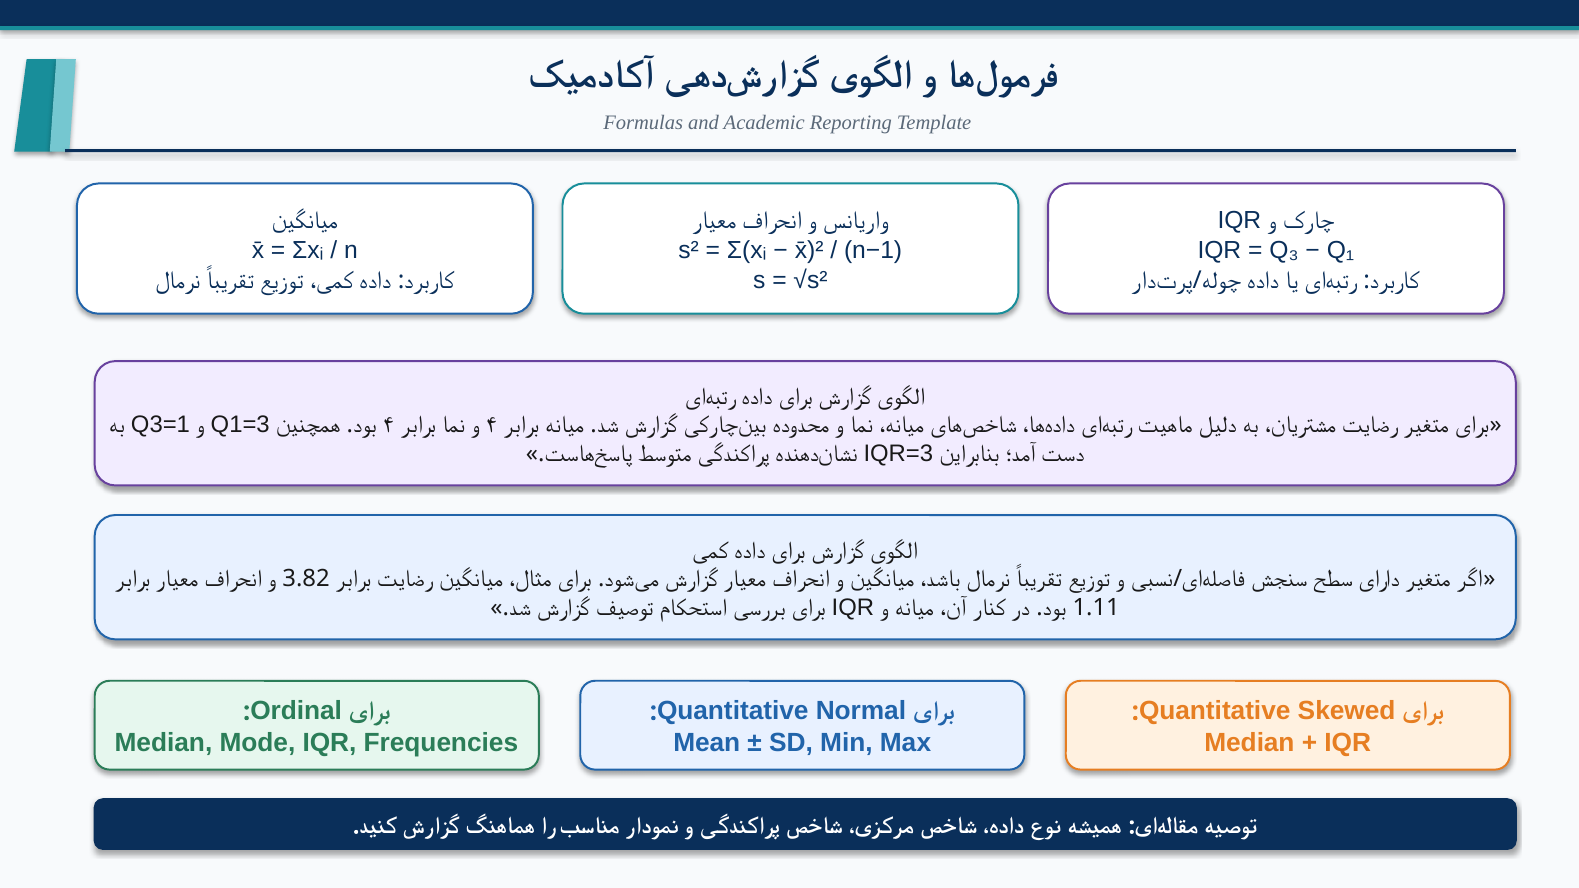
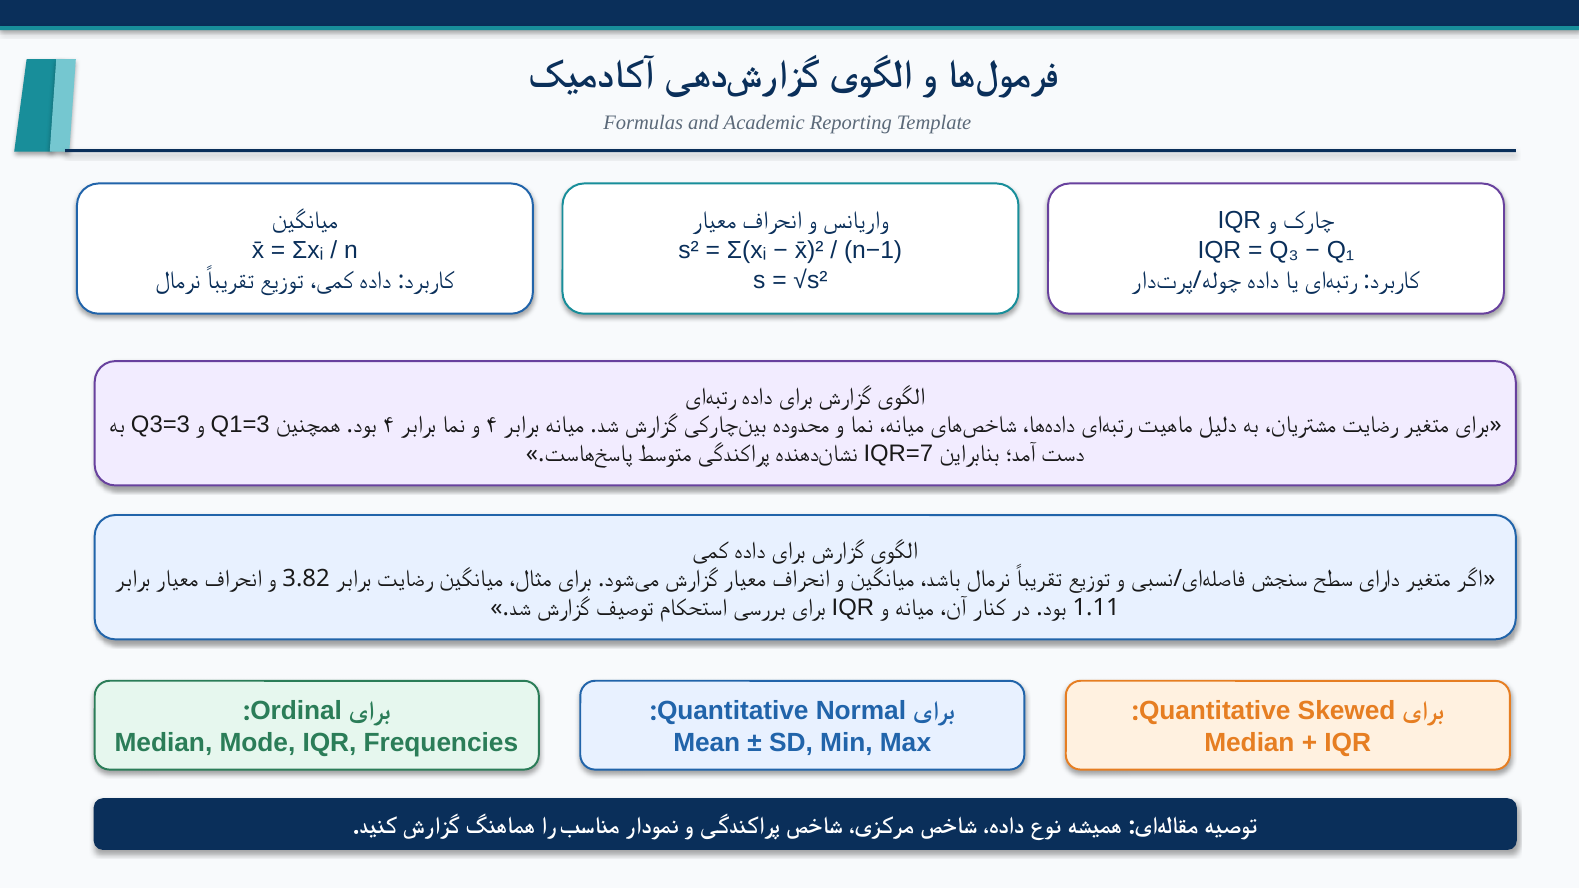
Q3=1: Q3=1 -> Q3=3
IQR=3: IQR=3 -> IQR=7
